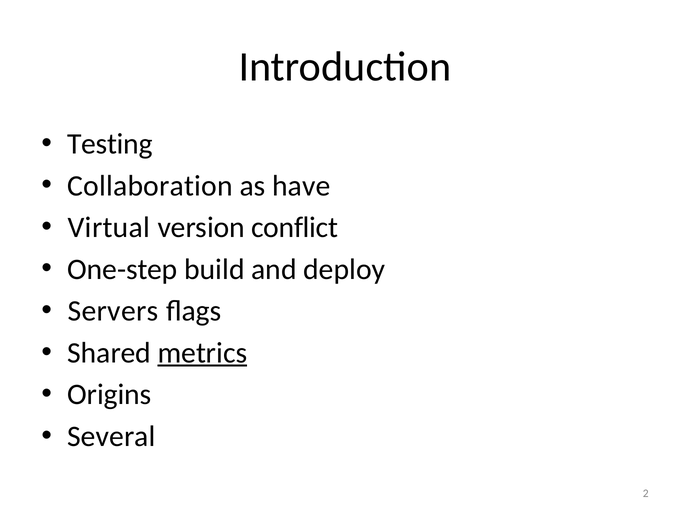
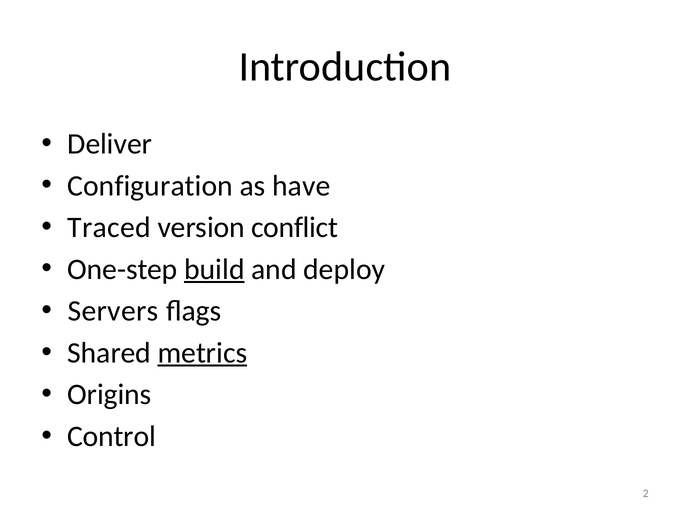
Testing: Testing -> Deliver
Collaboration: Collaboration -> Configuration
Virtual: Virtual -> Traced
build underline: none -> present
Several: Several -> Control
